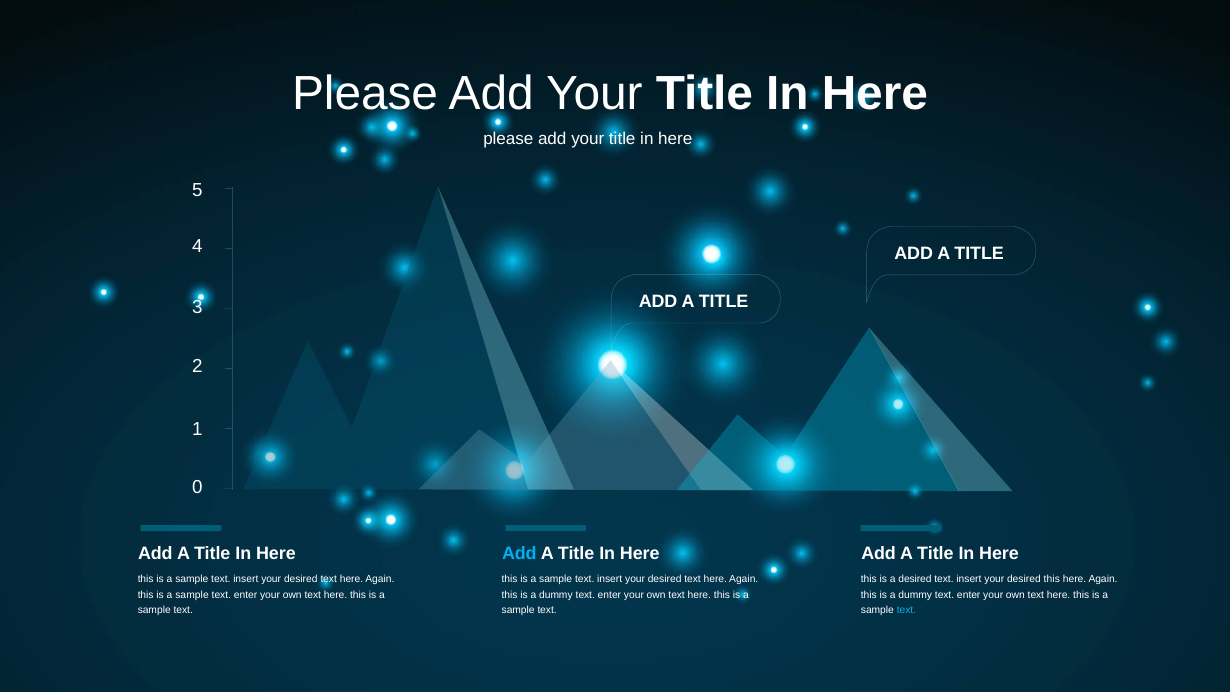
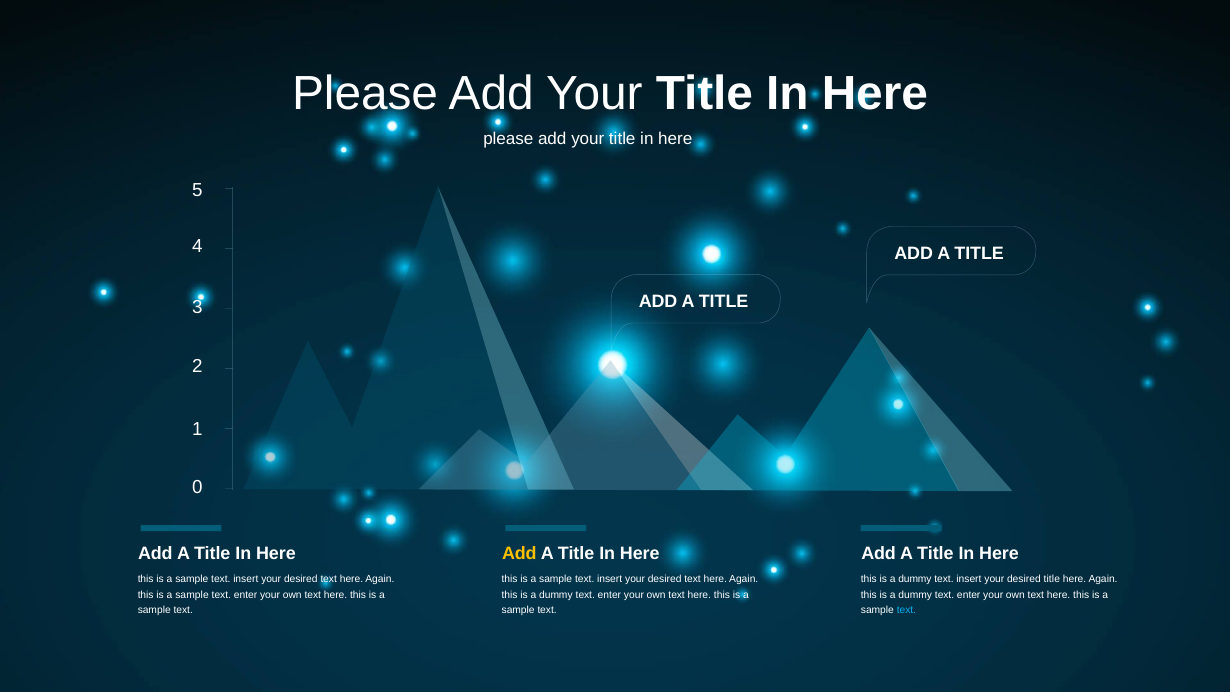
Add at (519, 553) colour: light blue -> yellow
desired at (915, 579): desired -> dummy
desired this: this -> title
